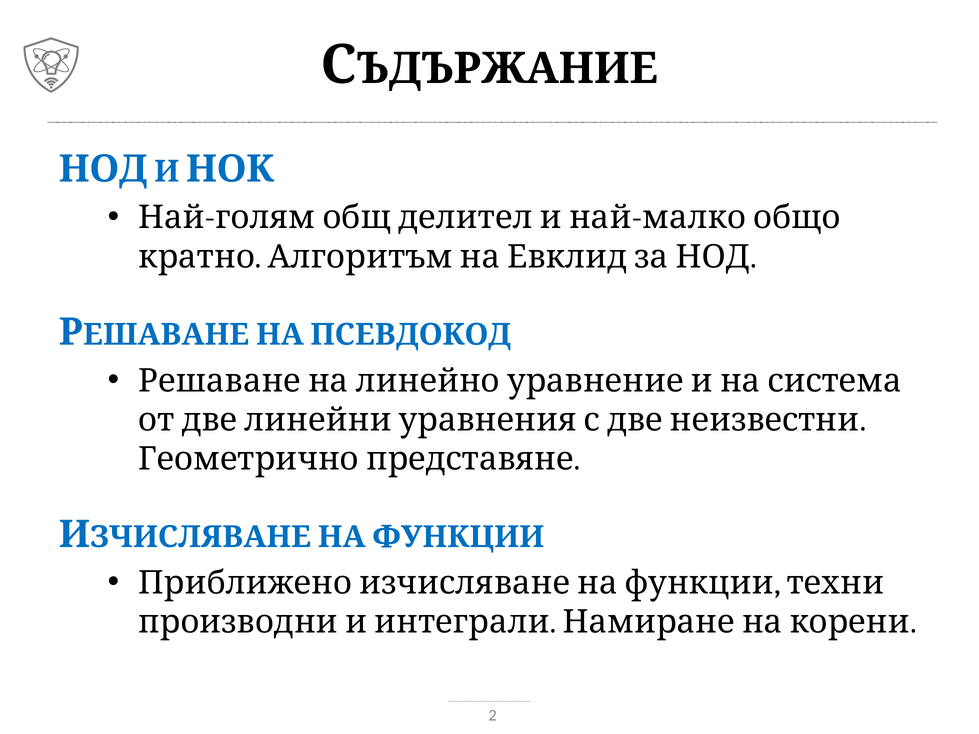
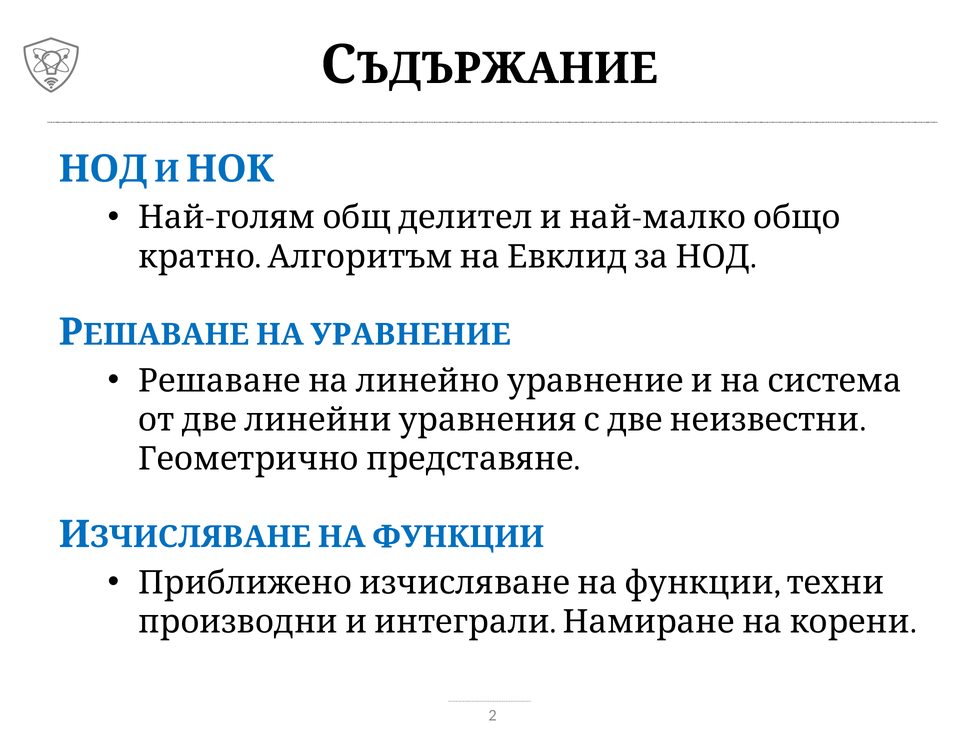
ПСЕВДОКОД: ПСЕВДОКОД -> УРАВНЕНИЕ
